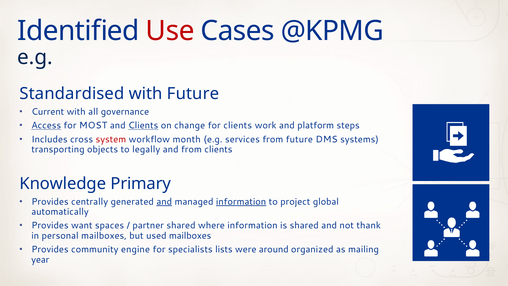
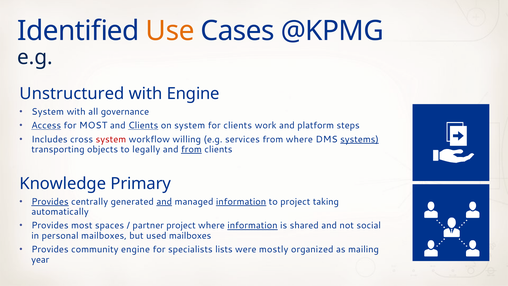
Use colour: red -> orange
Standardised: Standardised -> Unstructured
with Future: Future -> Engine
Current at (48, 111): Current -> System
on change: change -> system
month: month -> willing
from future: future -> where
systems underline: none -> present
from at (191, 149) underline: none -> present
Provides at (50, 201) underline: none -> present
global: global -> taking
Provides want: want -> most
partner shared: shared -> project
information at (253, 225) underline: none -> present
thank: thank -> social
around: around -> mostly
